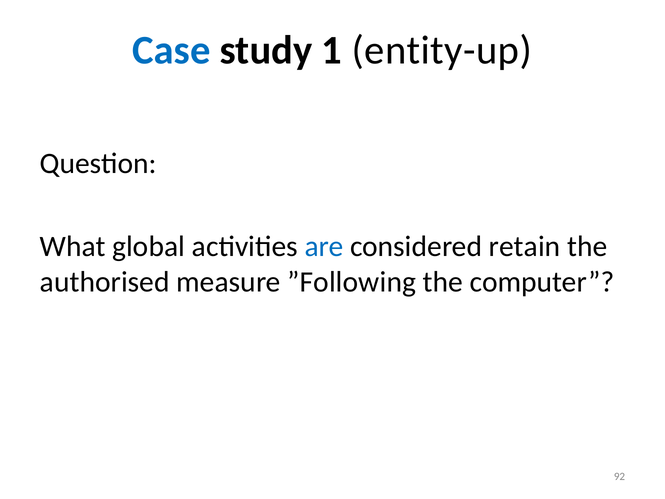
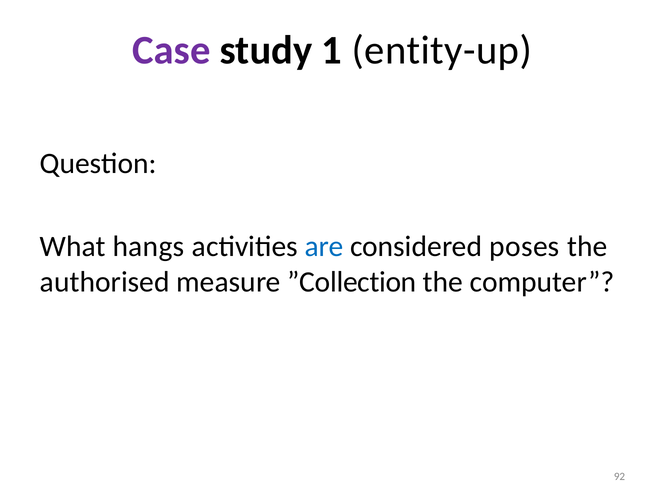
Case colour: blue -> purple
global: global -> hangs
retain: retain -> poses
”Following: ”Following -> ”Collection
